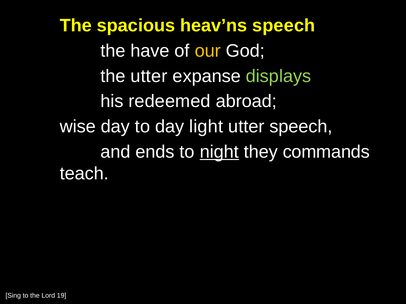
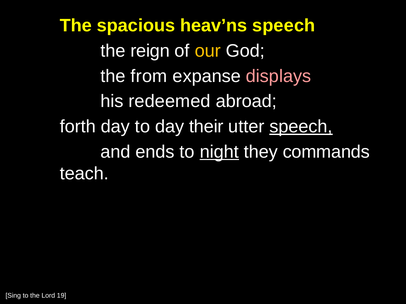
have: have -> reign
the utter: utter -> from
displays colour: light green -> pink
wise: wise -> forth
light: light -> their
speech at (301, 127) underline: none -> present
